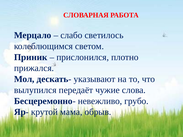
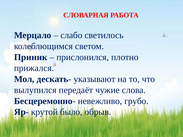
мама: мама -> было
